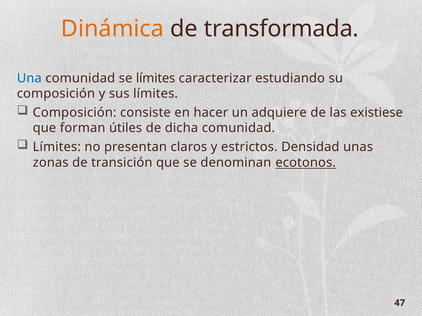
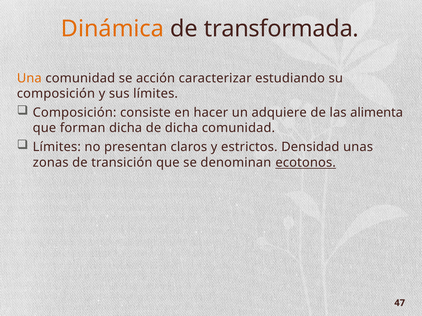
Una colour: blue -> orange
se límites: límites -> acción
existiese: existiese -> alimenta
forman útiles: útiles -> dicha
